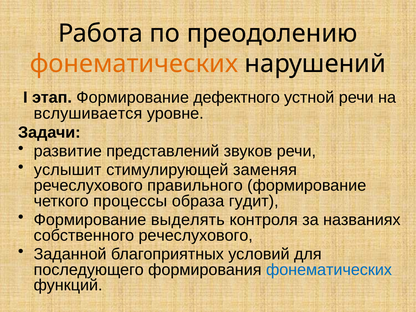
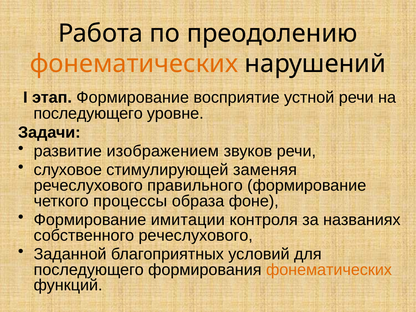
дефектного: дефектного -> восприятие
вслушивается at (88, 114): вслушивается -> последующего
представлений: представлений -> изображением
услышит: услышит -> слуховое
гудит: гудит -> фоне
выделять: выделять -> имитации
фонематических at (329, 270) colour: blue -> orange
